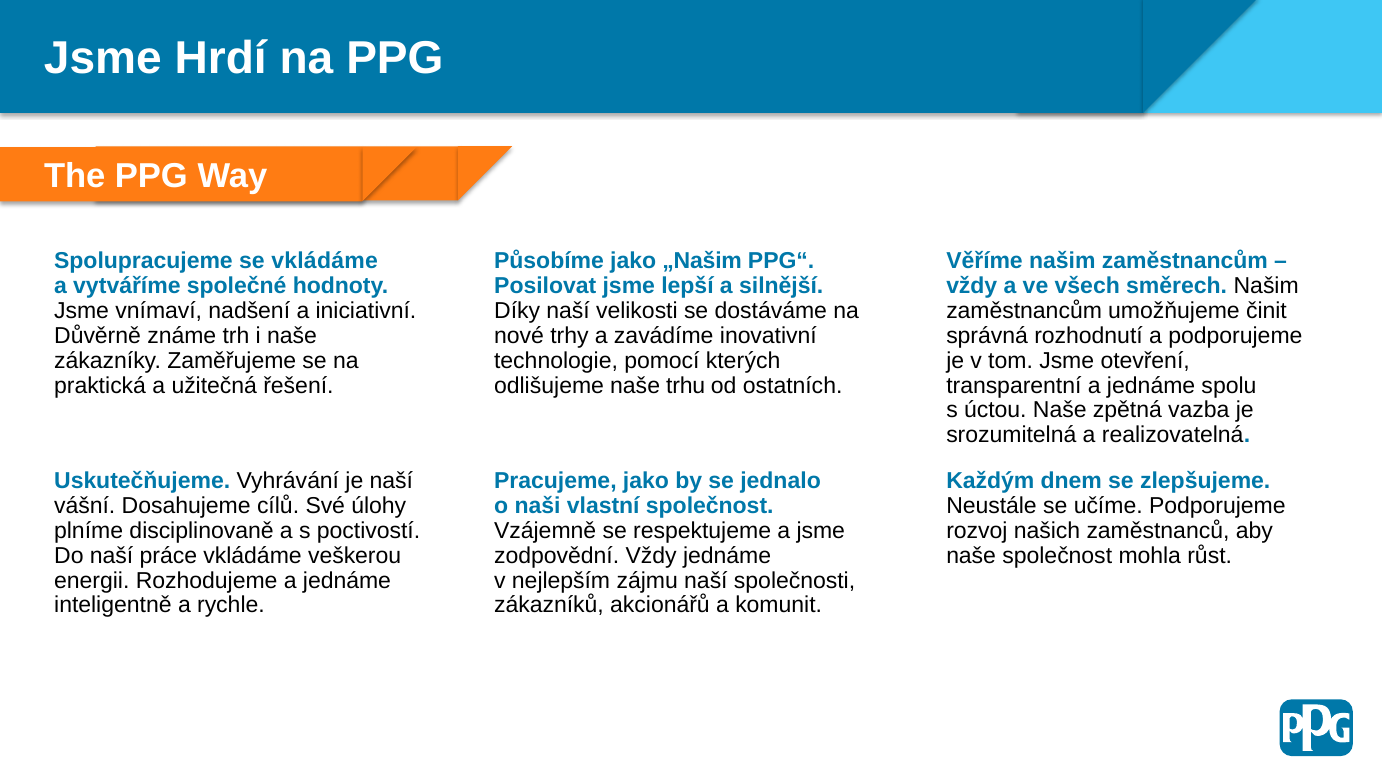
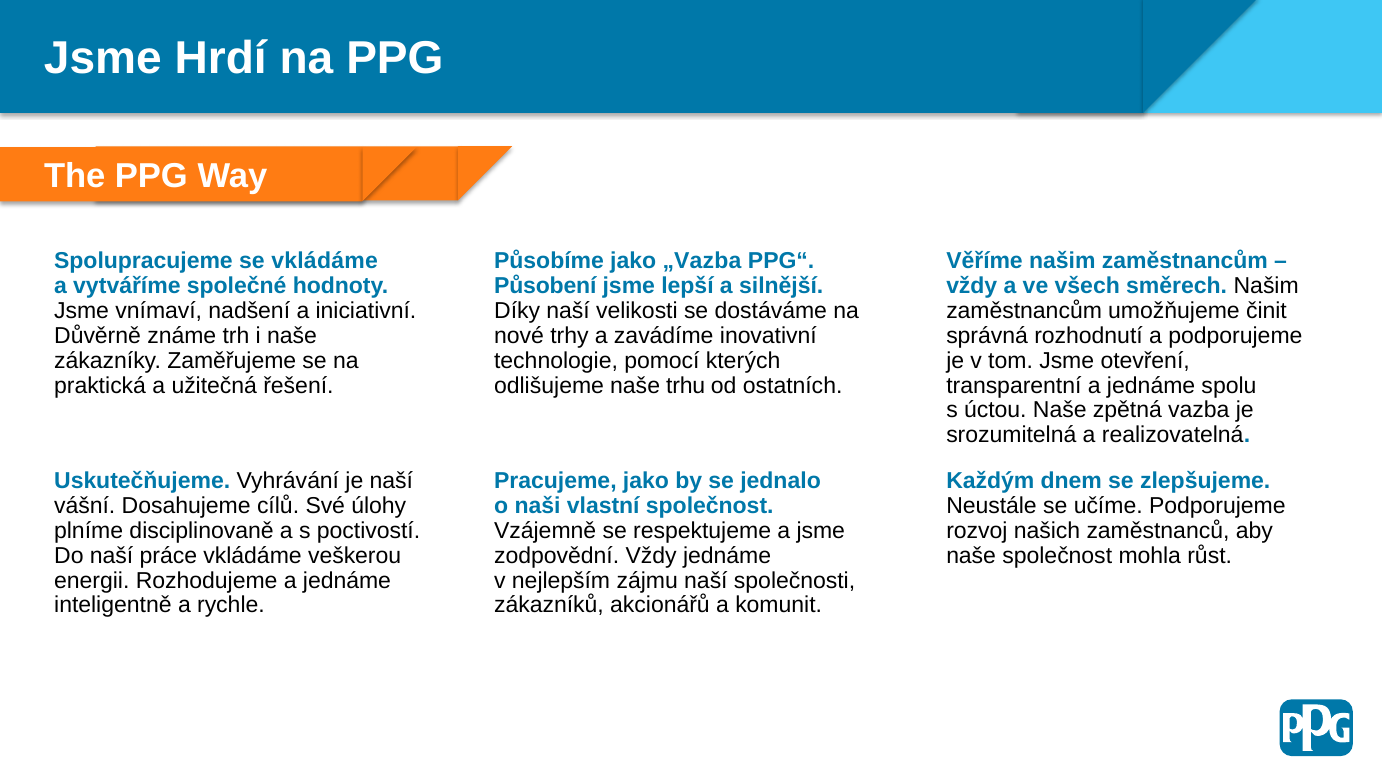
„Našim: „Našim -> „Vazba
Posilovat: Posilovat -> Působení
